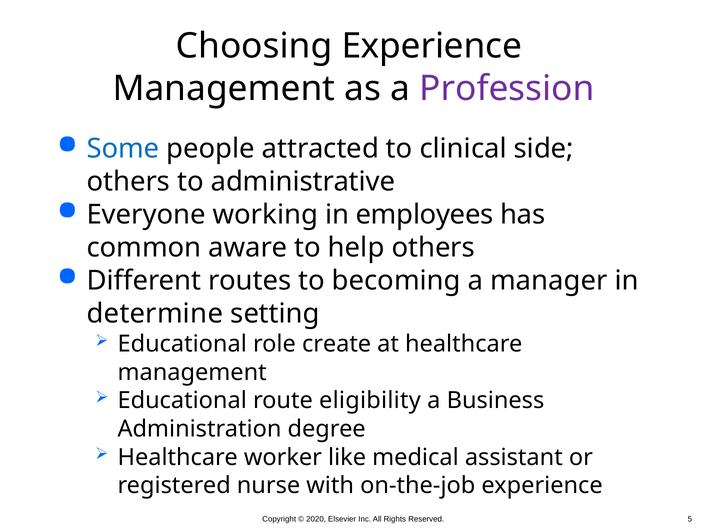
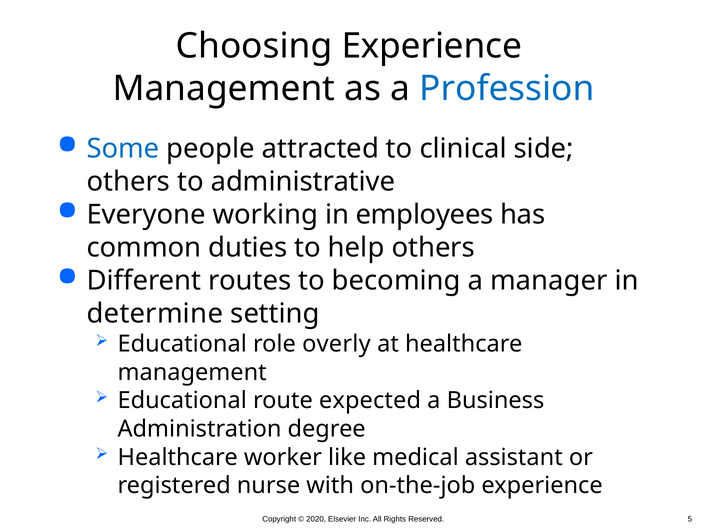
Profession colour: purple -> blue
aware: aware -> duties
create: create -> overly
eligibility: eligibility -> expected
